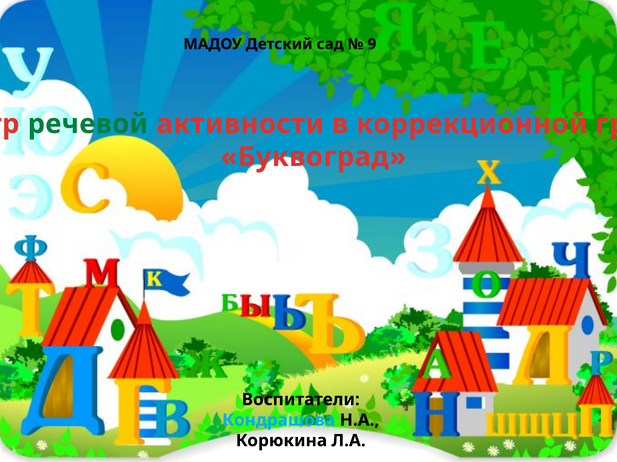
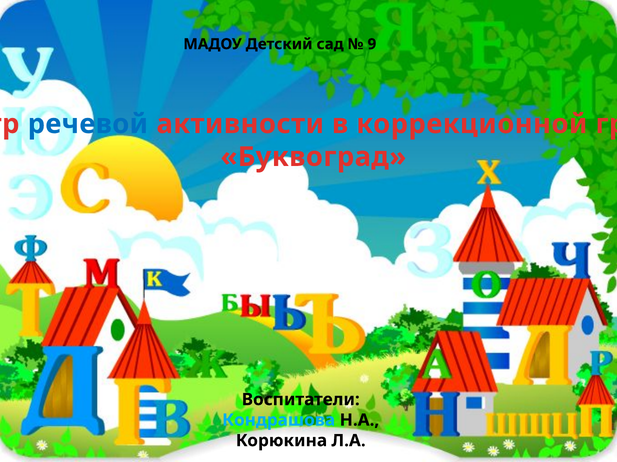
речевой colour: green -> blue
